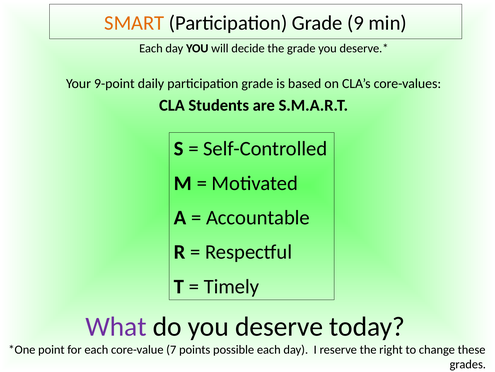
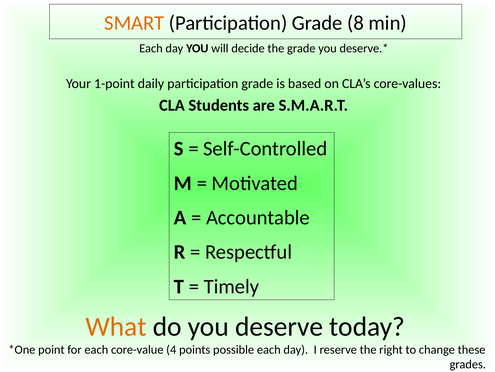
9: 9 -> 8
9-point: 9-point -> 1-point
What colour: purple -> orange
7: 7 -> 4
